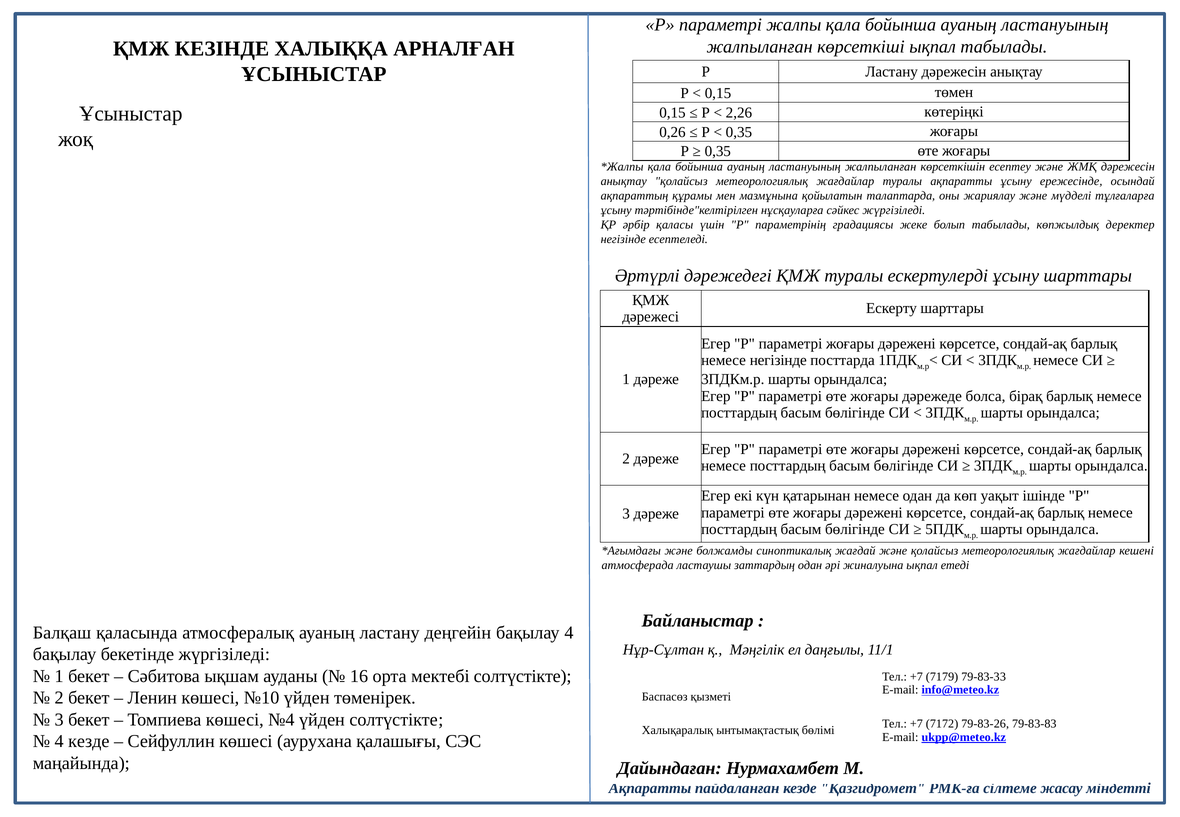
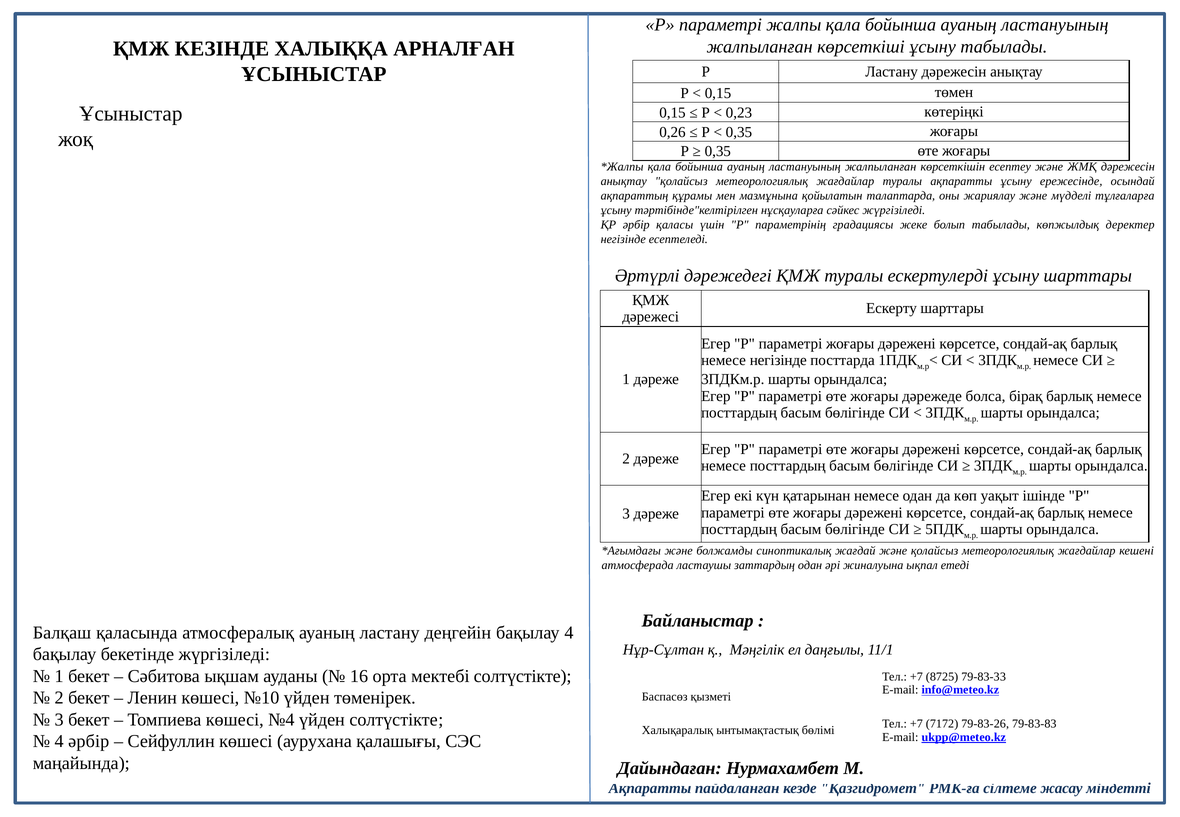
көрсеткіші ықпал: ықпал -> ұсыну
2,26: 2,26 -> 0,23
7179: 7179 -> 8725
4 кезде: кезде -> әрбір
